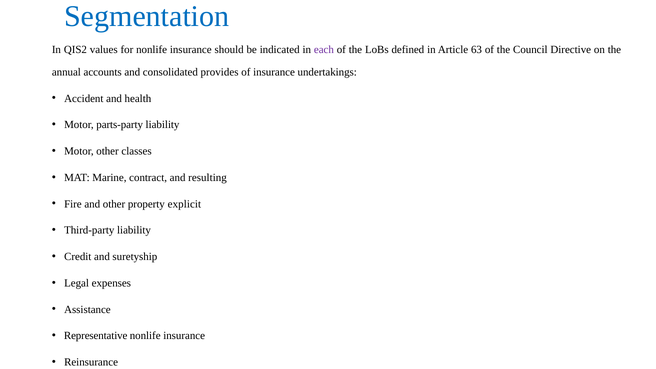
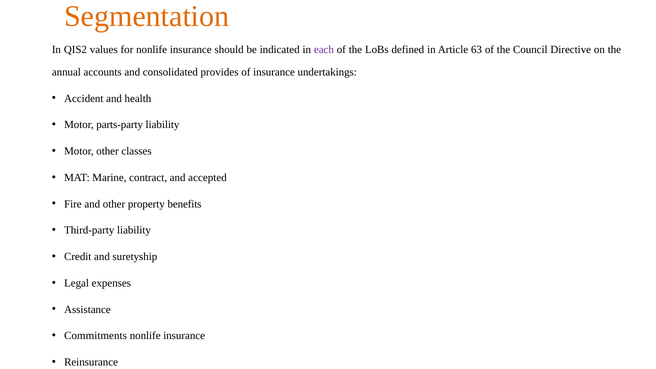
Segmentation colour: blue -> orange
resulting: resulting -> accepted
explicit: explicit -> benefits
Representative: Representative -> Commitments
